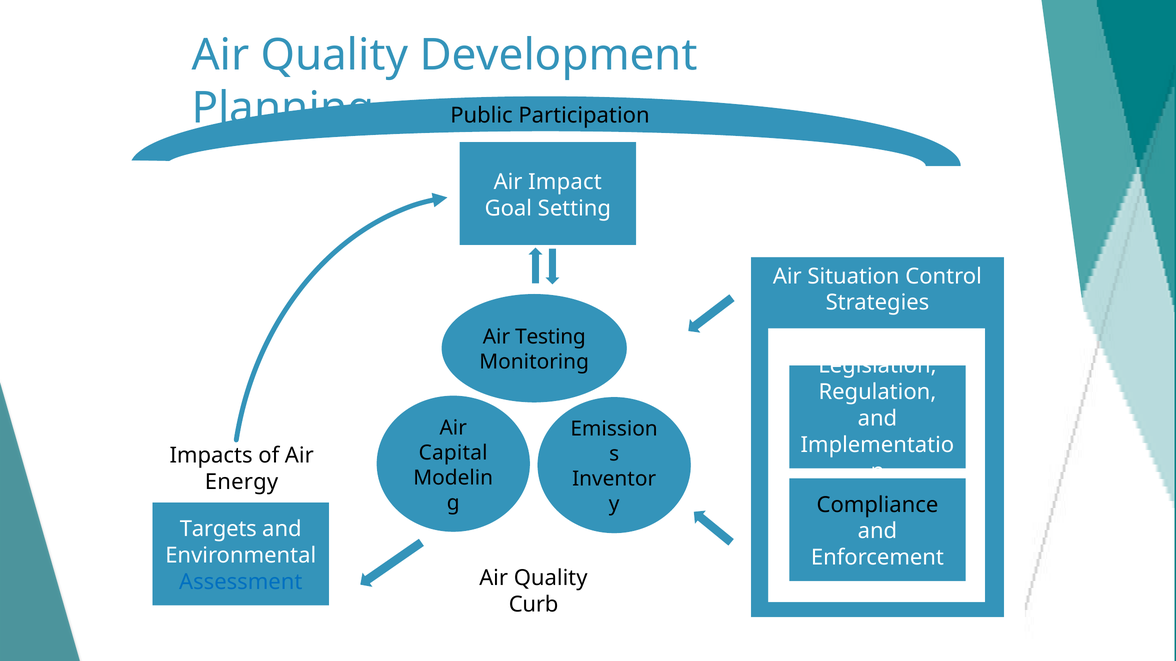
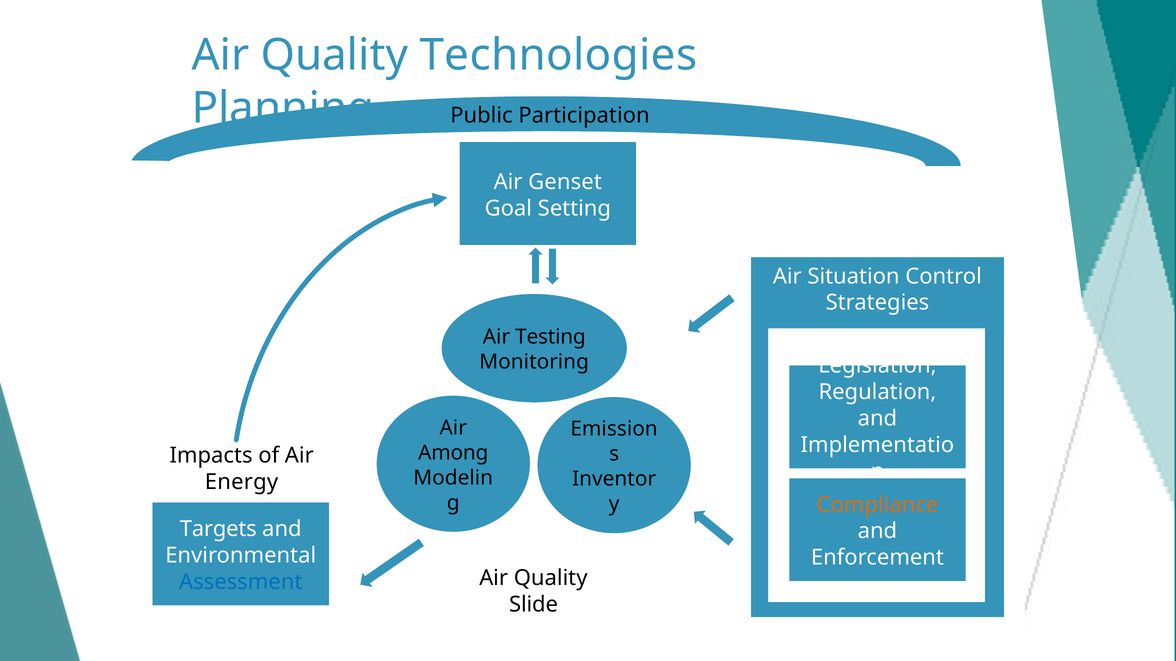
Development: Development -> Technologies
Impact: Impact -> Genset
Capital: Capital -> Among
Compliance colour: black -> orange
Curb: Curb -> Slide
